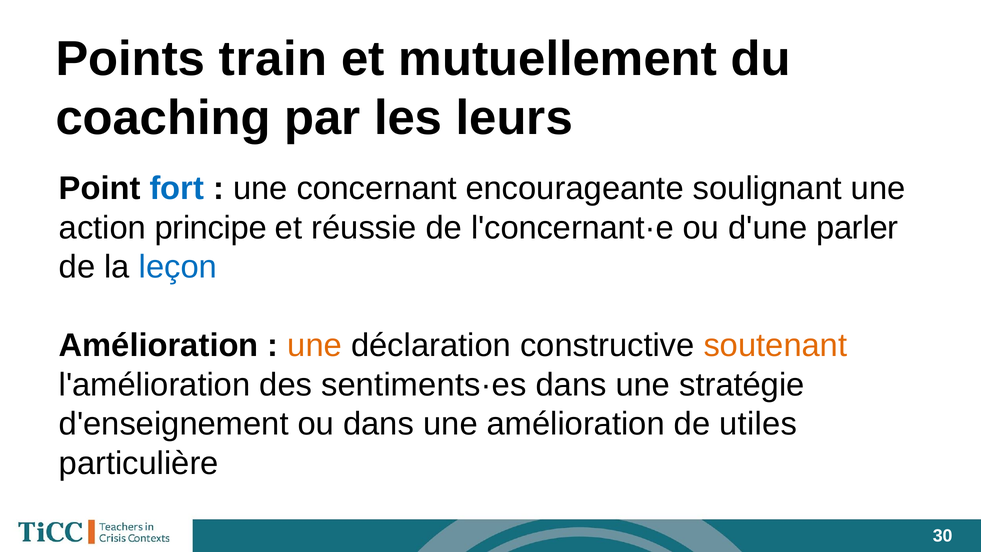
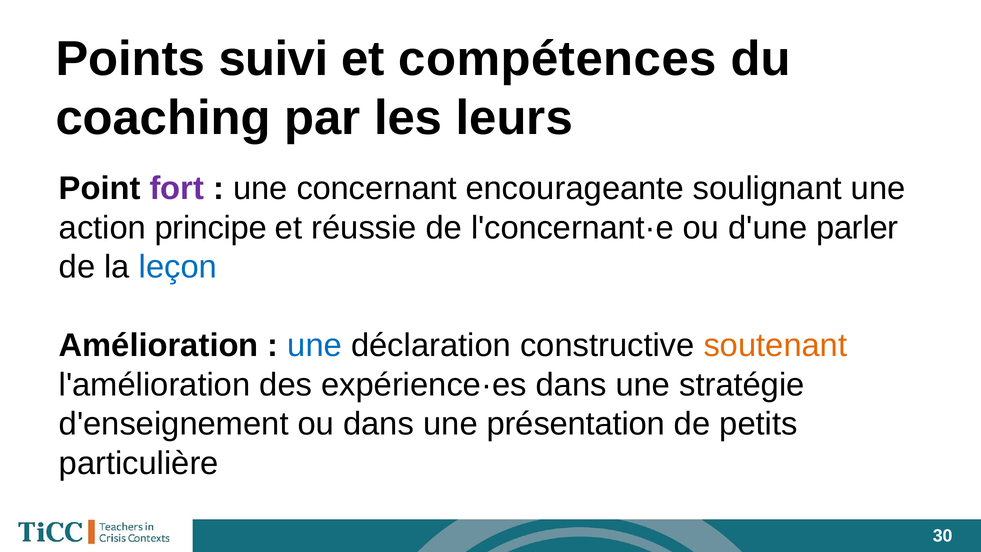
train: train -> suivi
mutuellement: mutuellement -> compétences
fort colour: blue -> purple
une at (315, 345) colour: orange -> blue
sentiments·es: sentiments·es -> expérience·es
une amélioration: amélioration -> présentation
utiles: utiles -> petits
